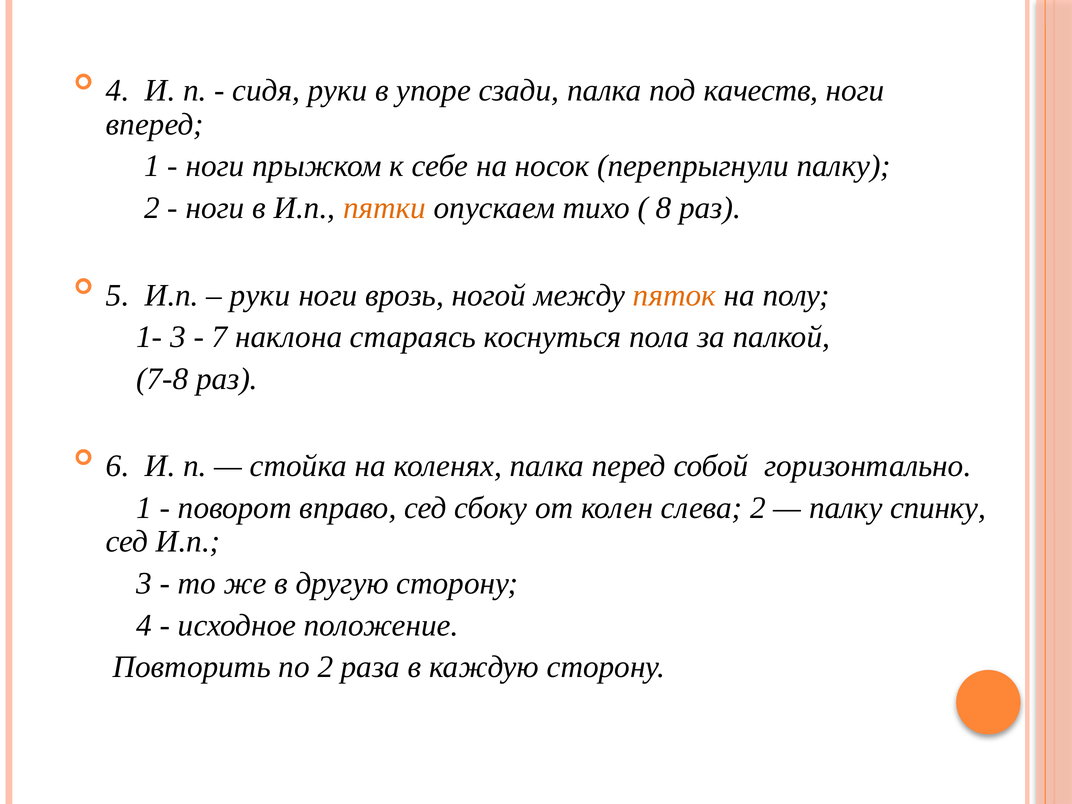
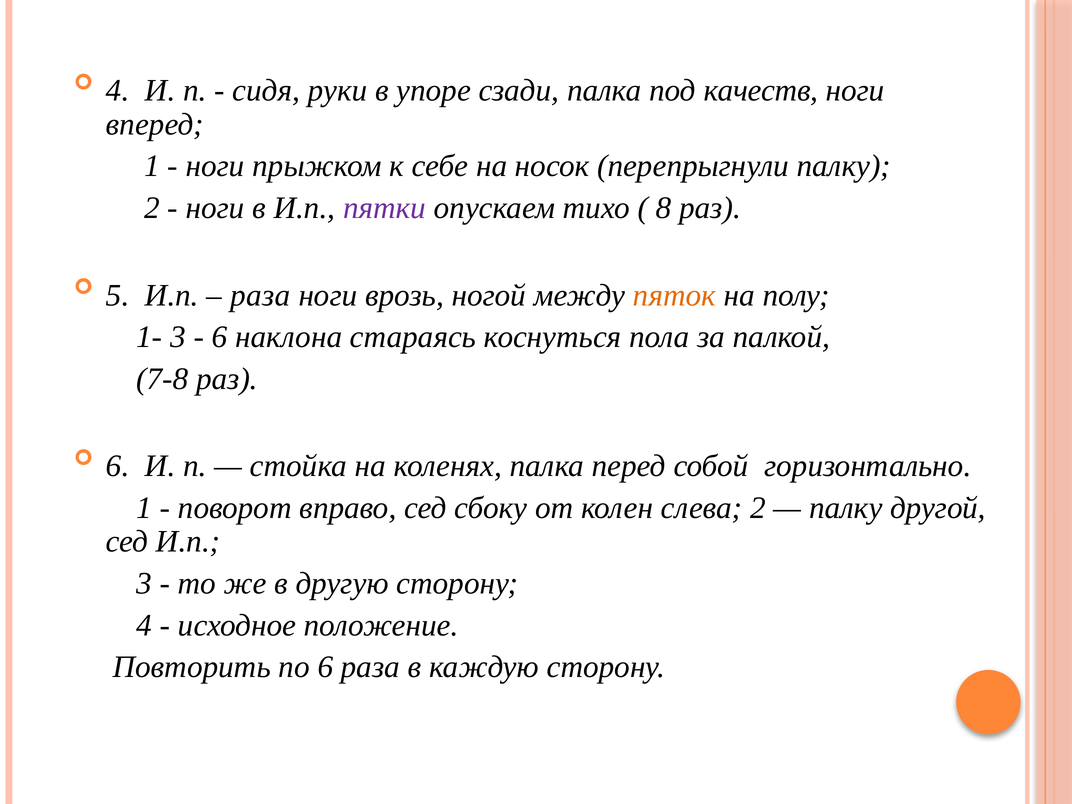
пятки colour: orange -> purple
руки at (260, 295): руки -> раза
7 at (219, 337): 7 -> 6
спинку: спинку -> другой
по 2: 2 -> 6
